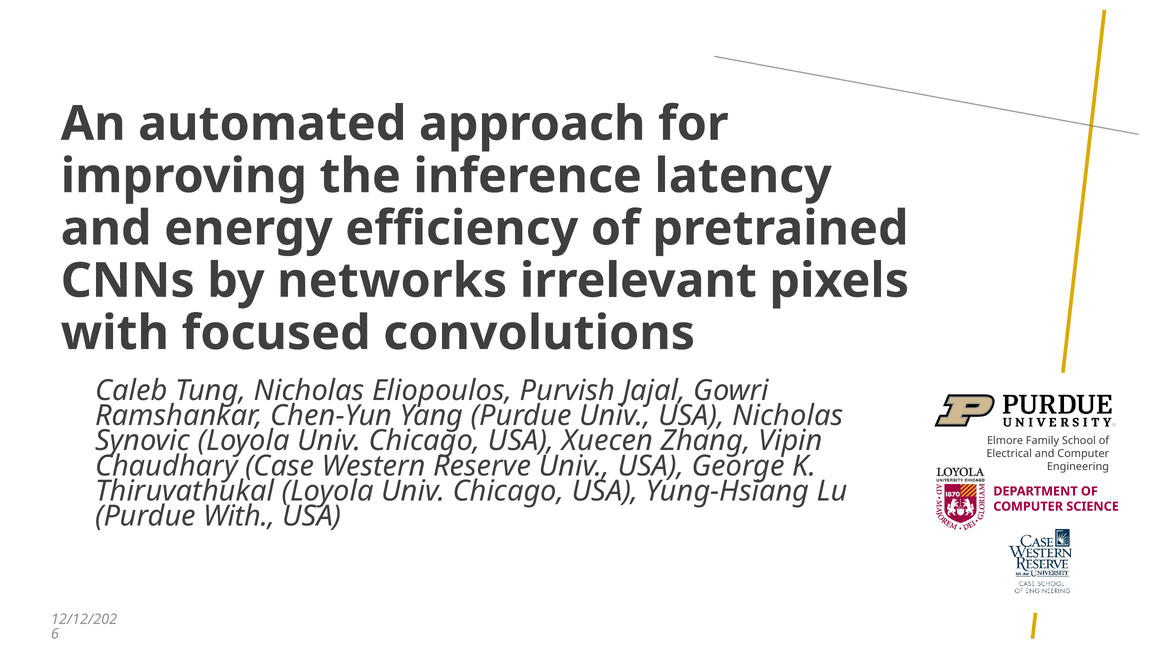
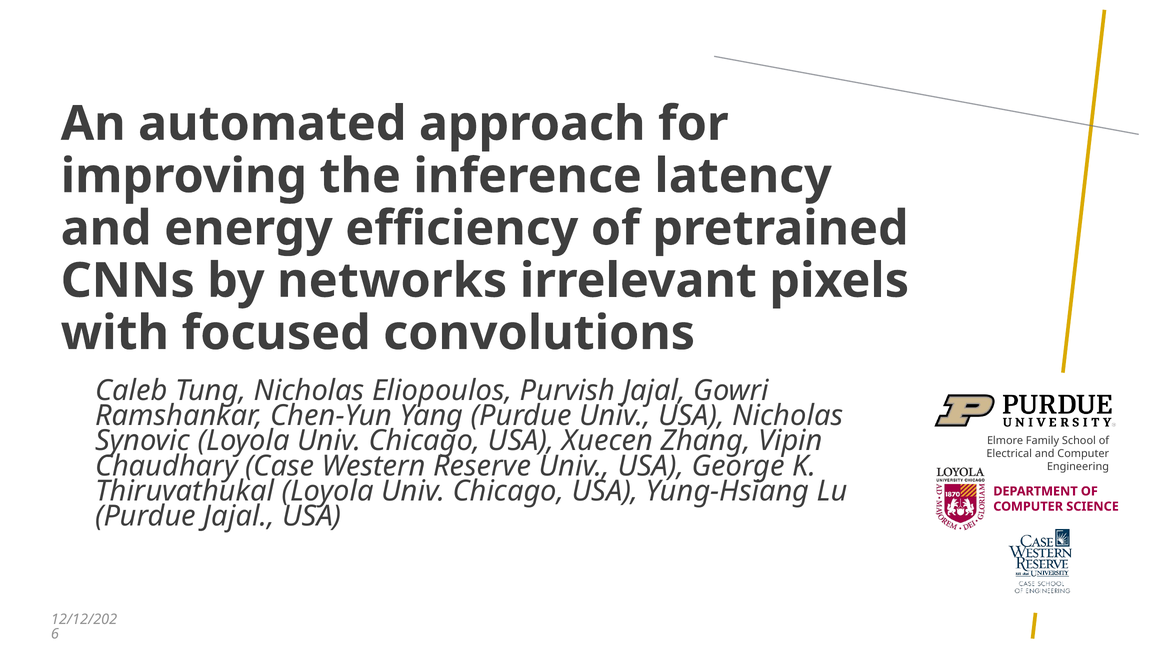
Purdue With: With -> Jajal
